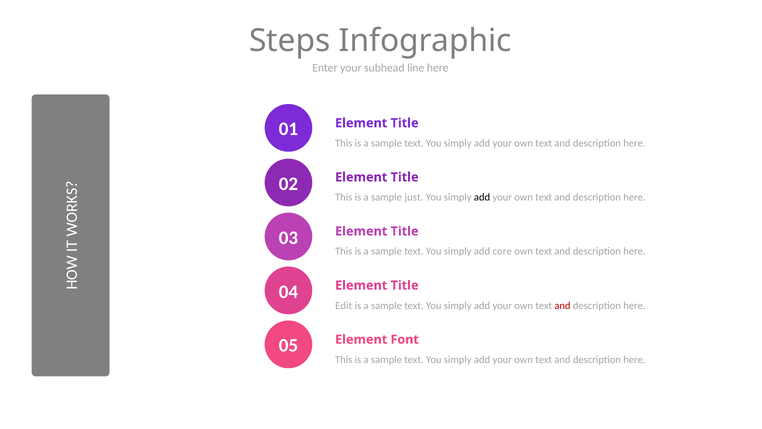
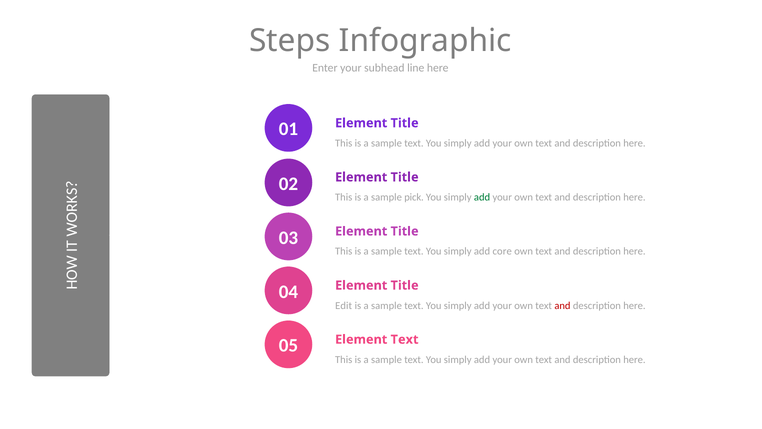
just: just -> pick
add at (482, 197) colour: black -> green
Element Font: Font -> Text
